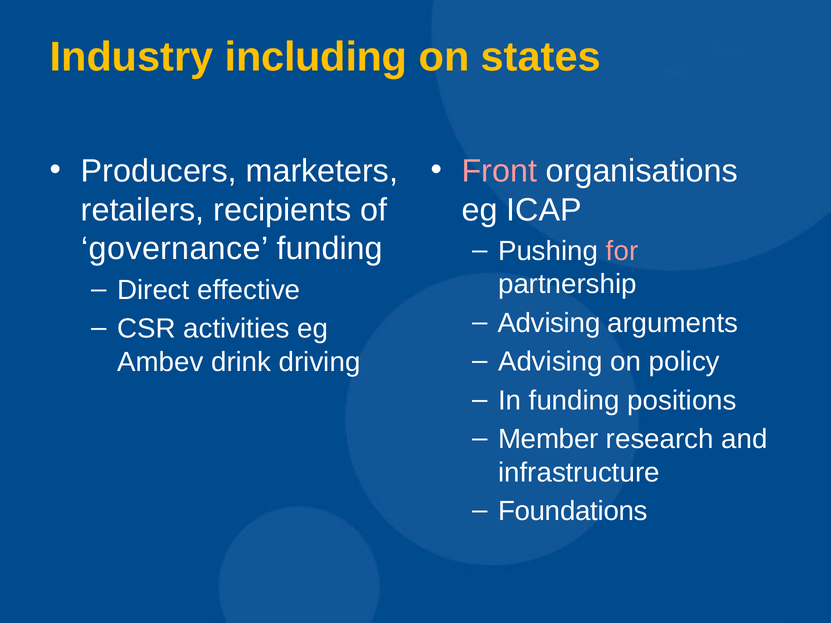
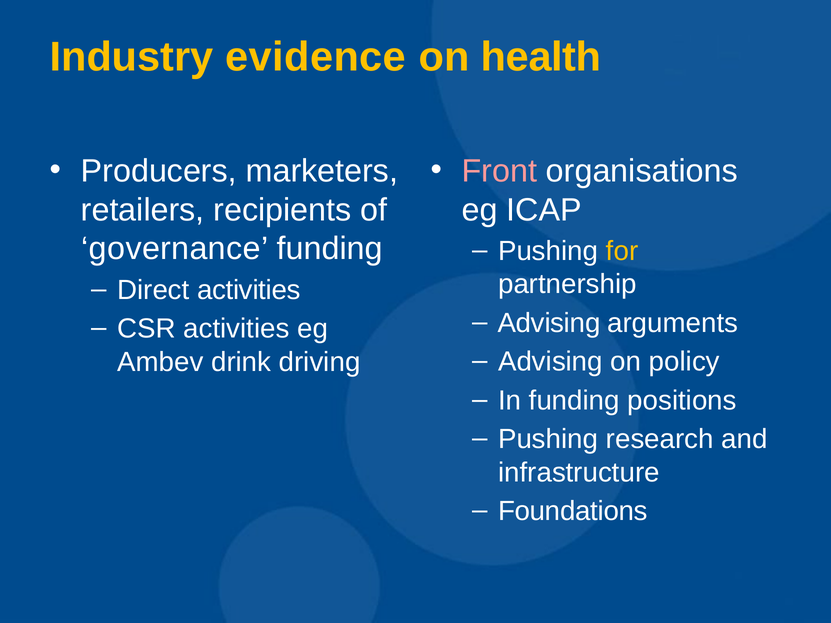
including: including -> evidence
states: states -> health
for colour: pink -> yellow
Direct effective: effective -> activities
Member at (548, 440): Member -> Pushing
